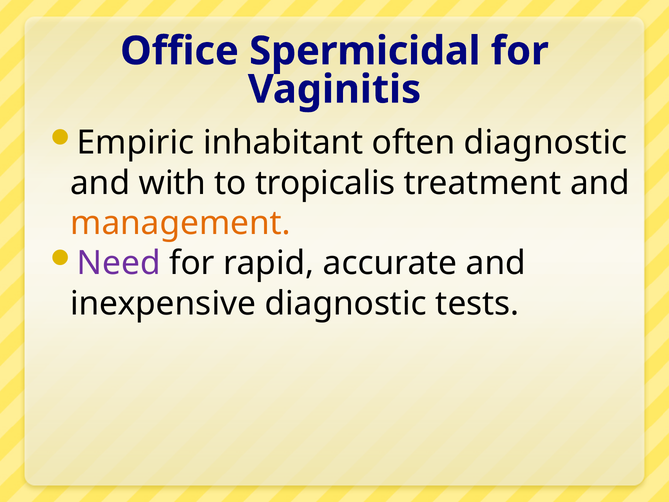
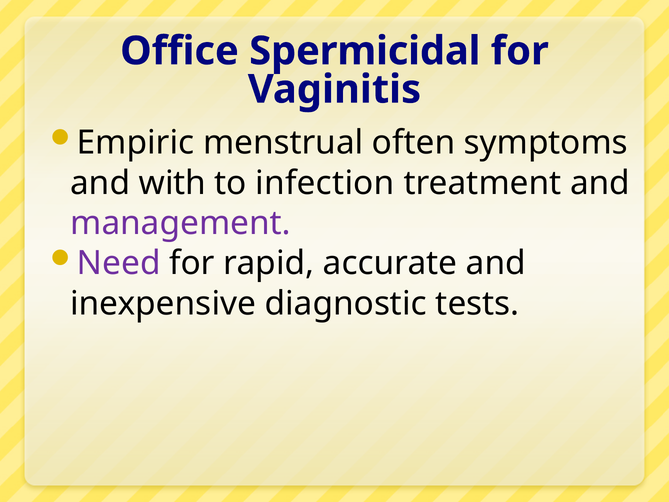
inhabitant: inhabitant -> menstrual
often diagnostic: diagnostic -> symptoms
tropicalis: tropicalis -> infection
management colour: orange -> purple
